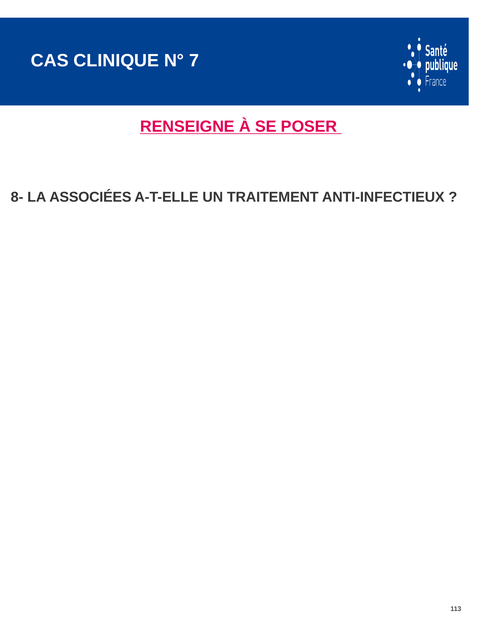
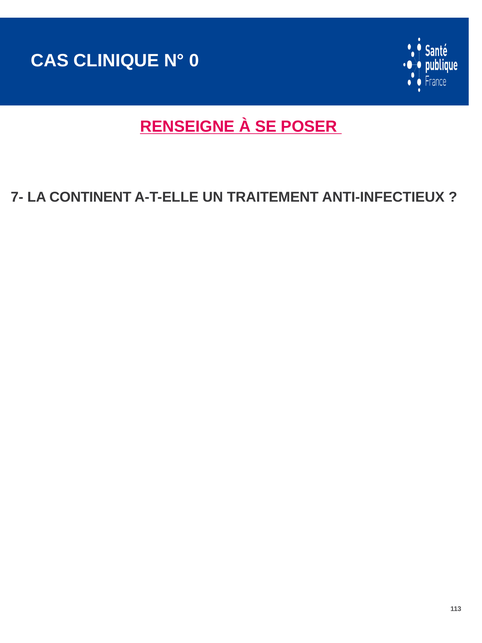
7: 7 -> 0
8-: 8- -> 7-
ASSOCIÉES: ASSOCIÉES -> CONTINENT
